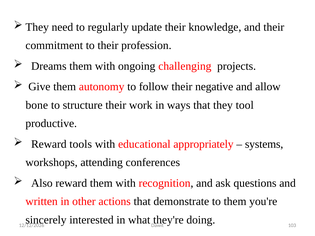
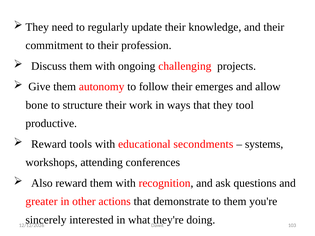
Dreams: Dreams -> Discuss
negative: negative -> emerges
appropriately: appropriately -> secondments
written: written -> greater
